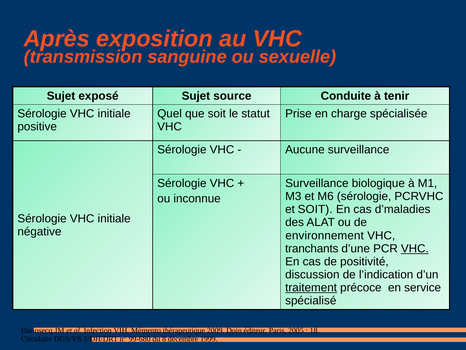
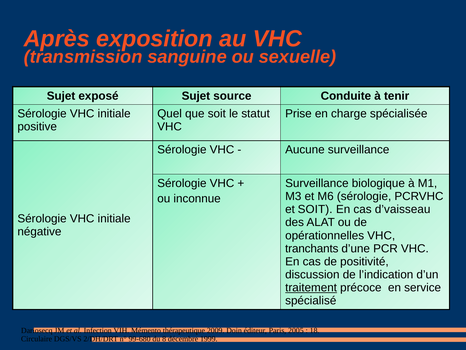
d’maladies: d’maladies -> d’vaisseau
environnement: environnement -> opérationnelles
VHC at (415, 248) underline: present -> none
